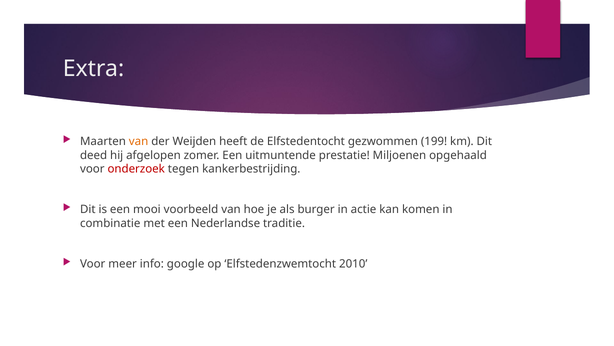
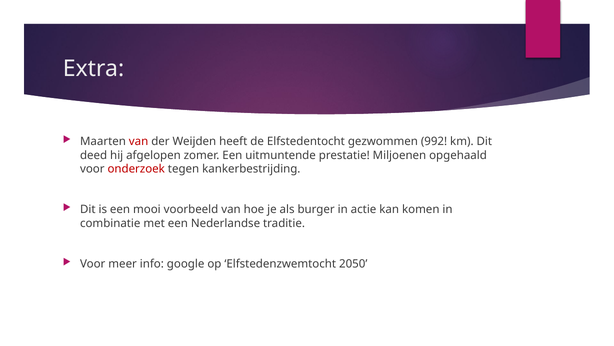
van at (139, 141) colour: orange -> red
199: 199 -> 992
2010: 2010 -> 2050
